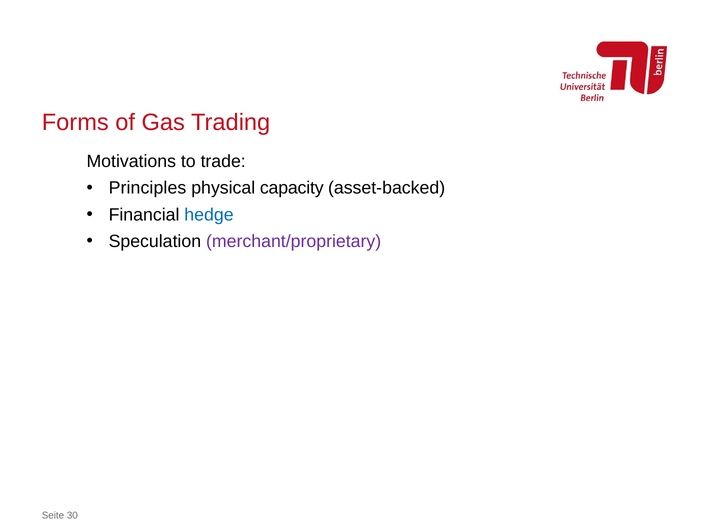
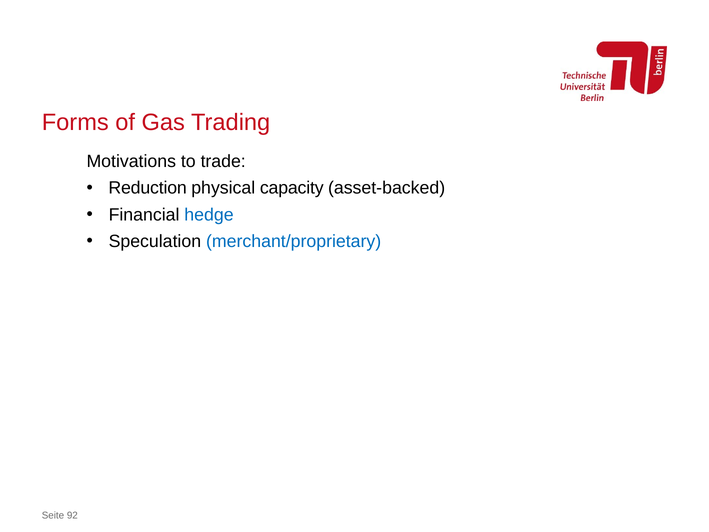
Principles: Principles -> Reduction
merchant/proprietary colour: purple -> blue
30: 30 -> 92
